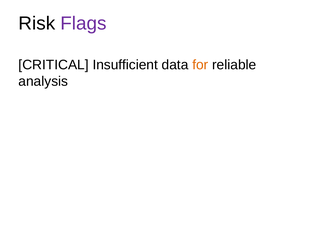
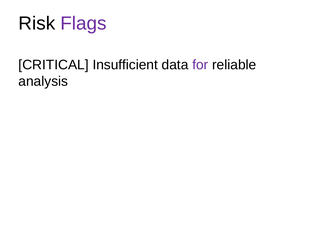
for colour: orange -> purple
